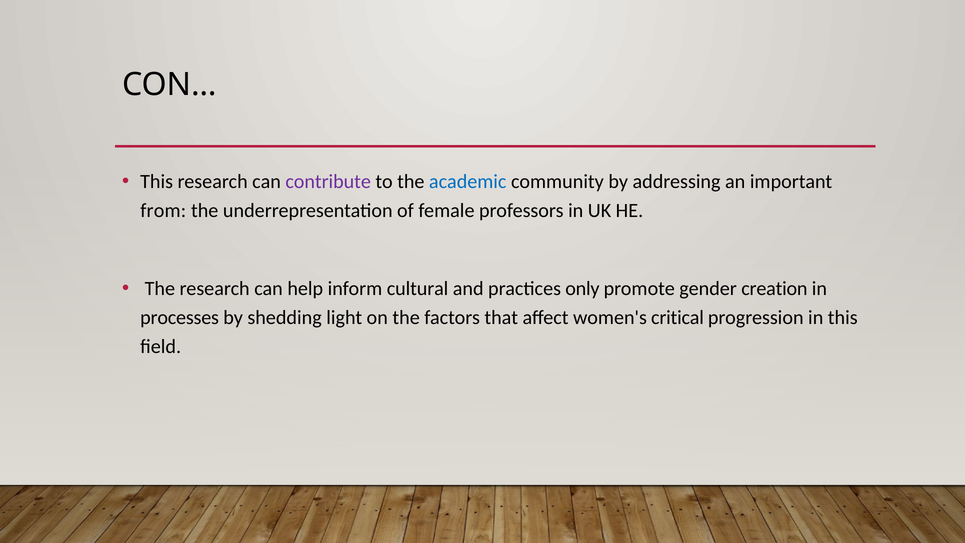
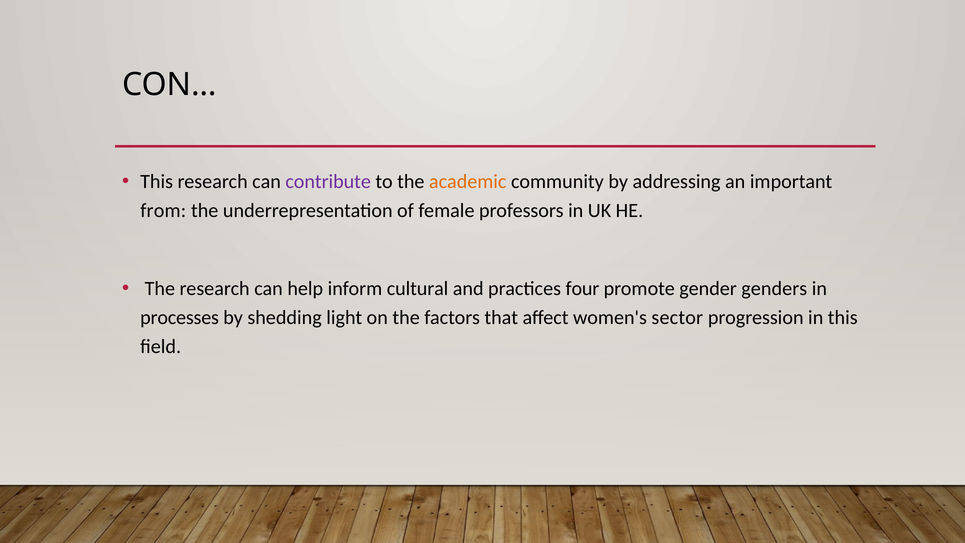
academic colour: blue -> orange
only: only -> four
creation: creation -> genders
critical: critical -> sector
